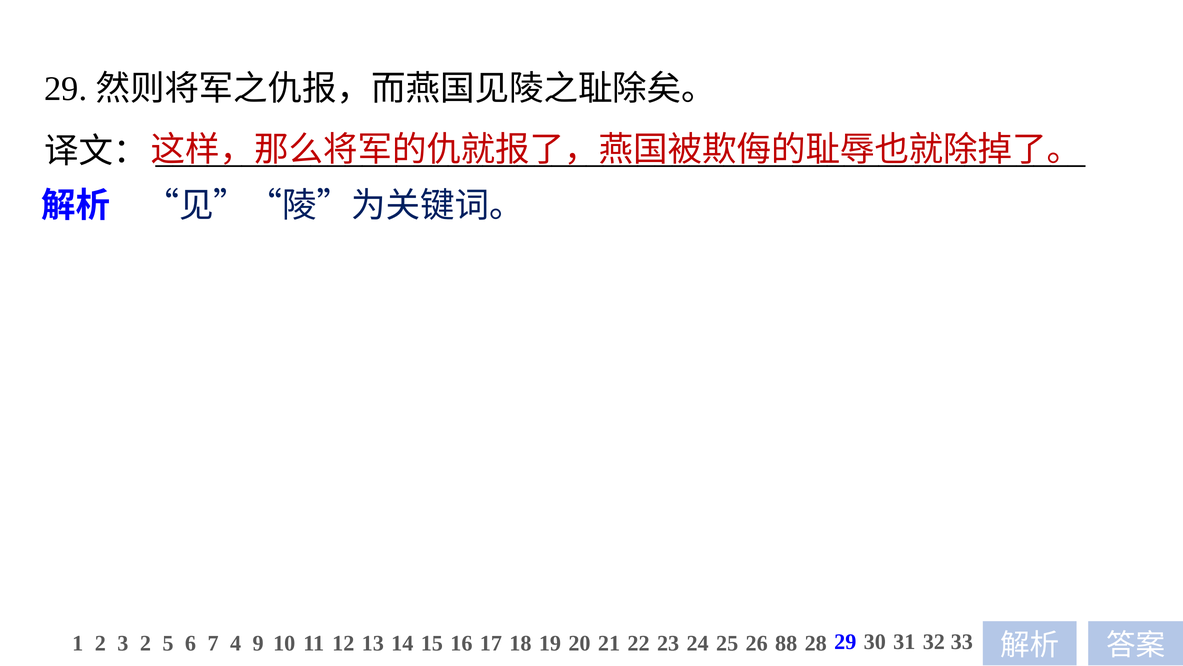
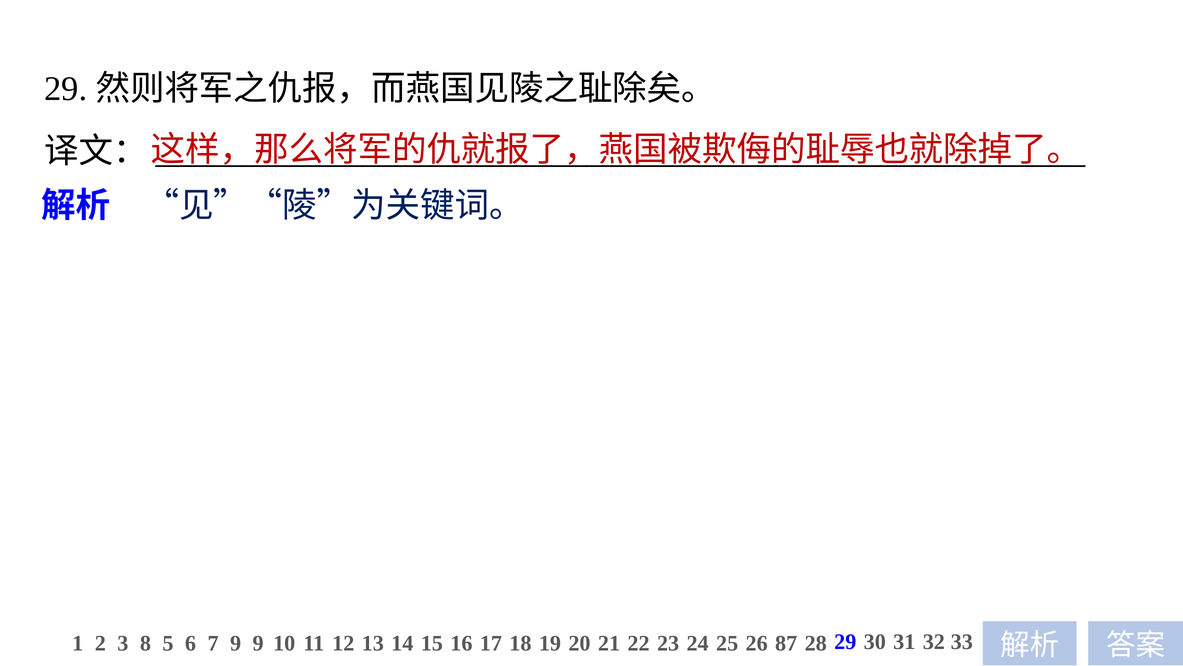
3 2: 2 -> 8
7 4: 4 -> 9
88: 88 -> 87
